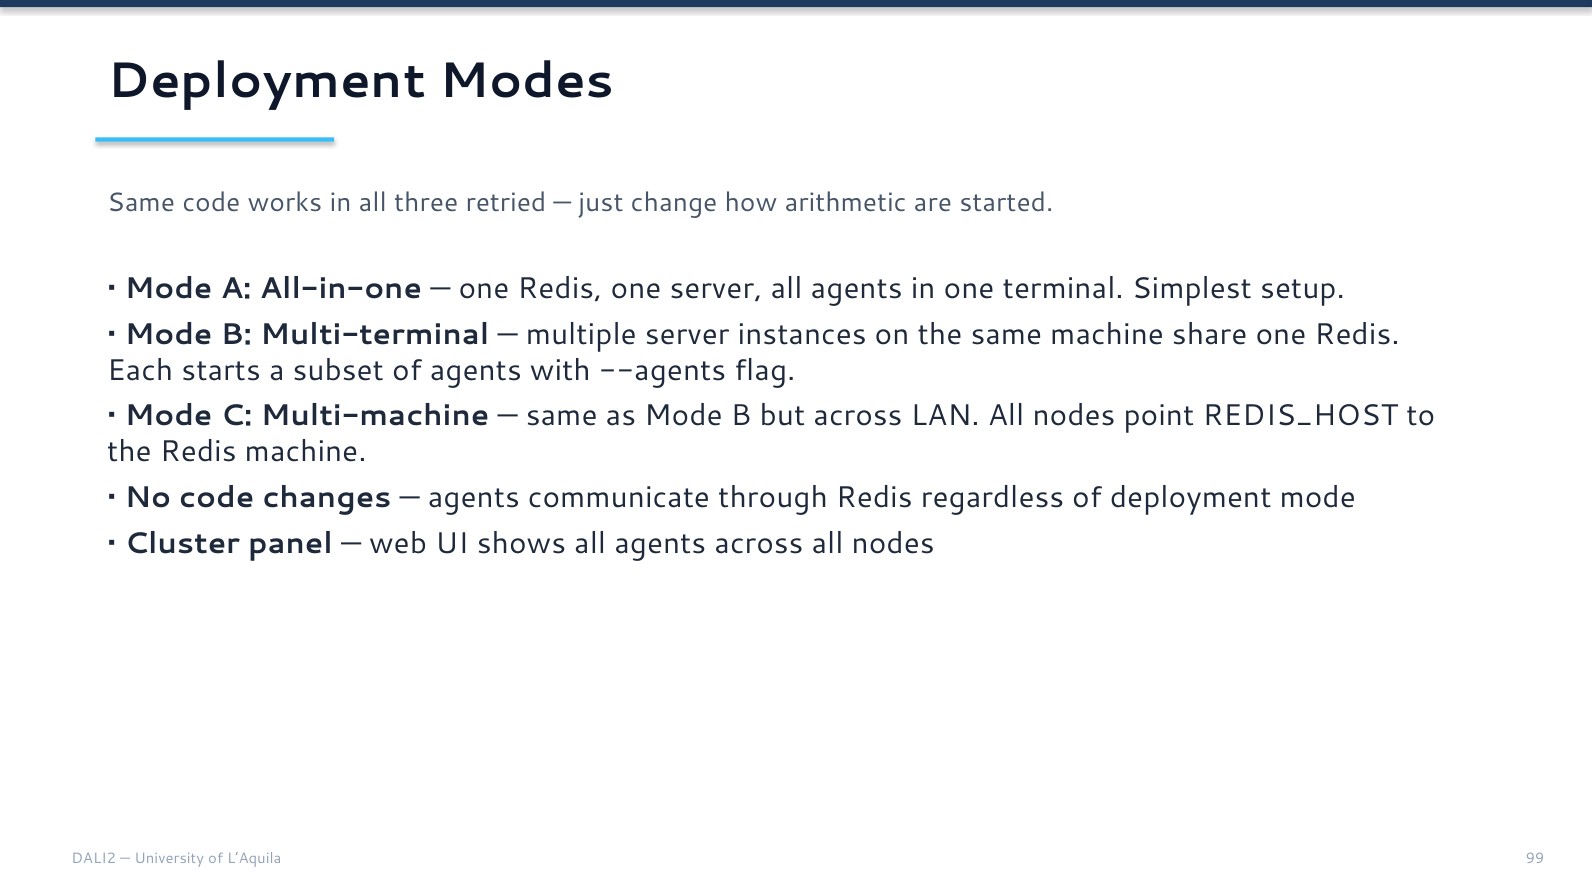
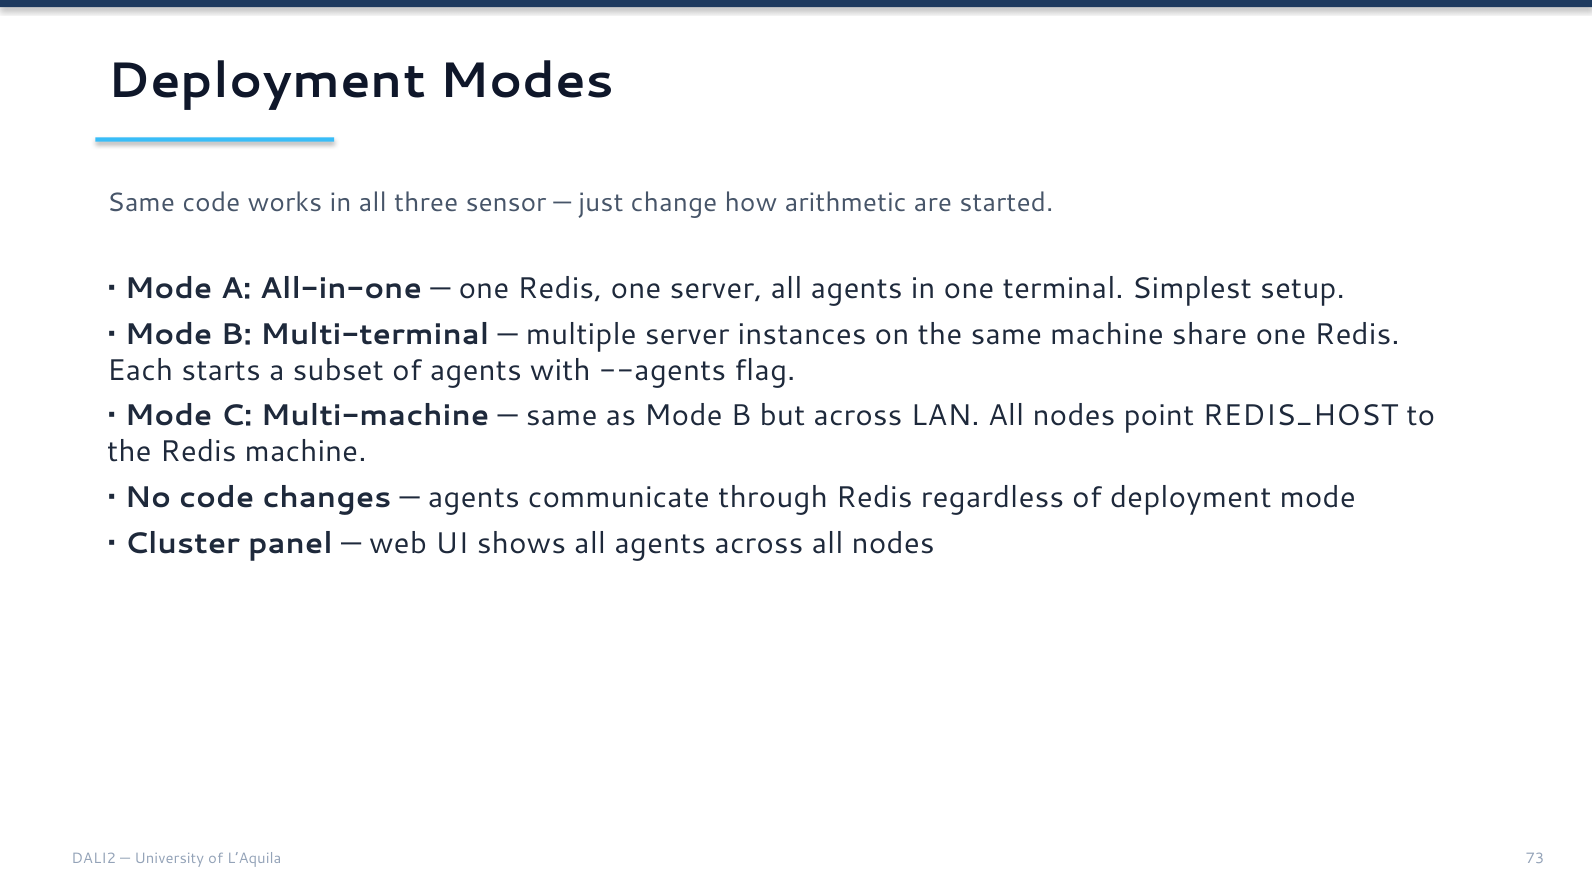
retried: retried -> sensor
99: 99 -> 73
